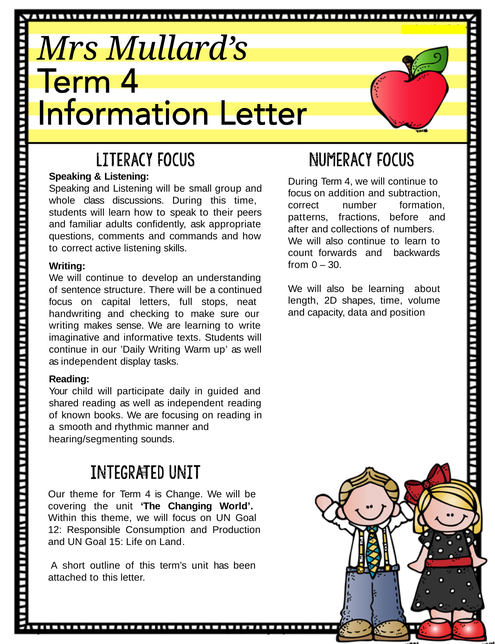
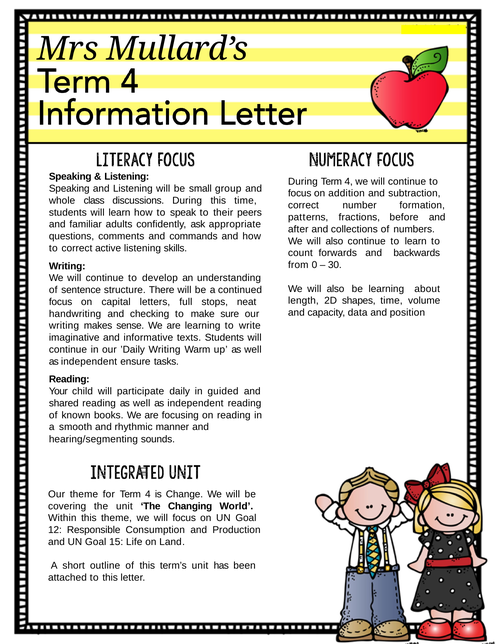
display: display -> ensure
